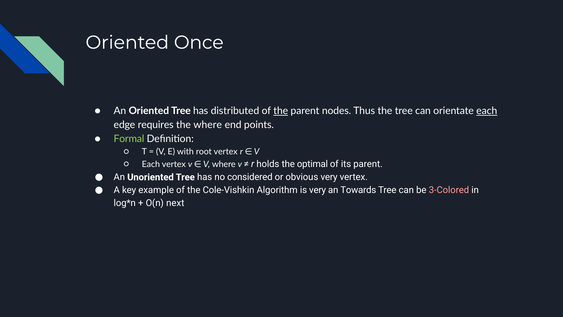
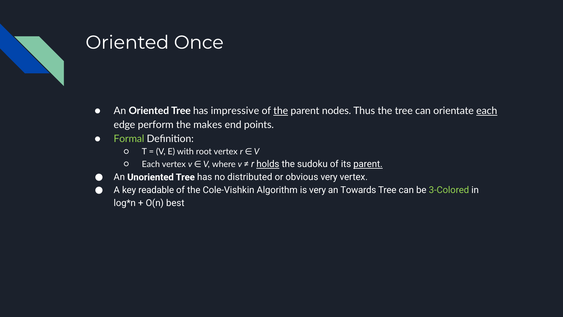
distributed: distributed -> impressive
requires: requires -> perform
the where: where -> makes
holds underline: none -> present
optimal: optimal -> sudoku
parent at (368, 164) underline: none -> present
considered: considered -> distributed
example: example -> readable
3-Colored colour: pink -> light green
next: next -> best
